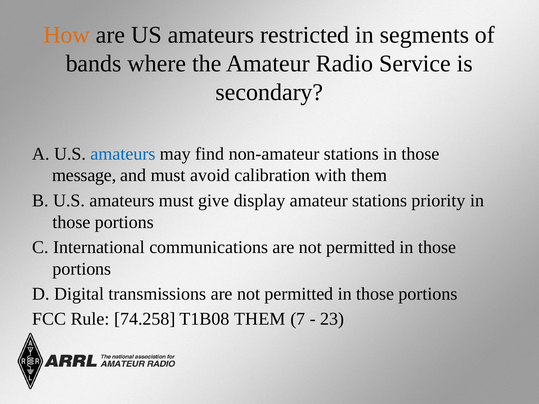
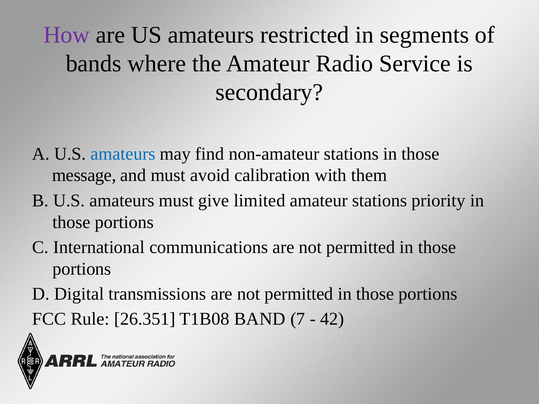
How colour: orange -> purple
display: display -> limited
74.258: 74.258 -> 26.351
T1B08 THEM: THEM -> BAND
23: 23 -> 42
